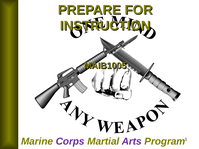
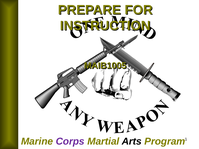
Arts colour: purple -> black
